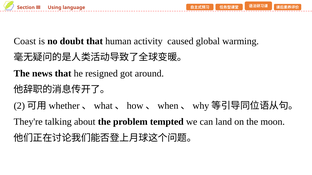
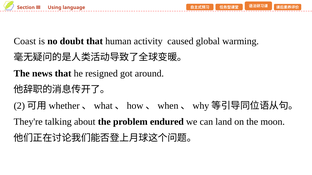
tempted: tempted -> endured
